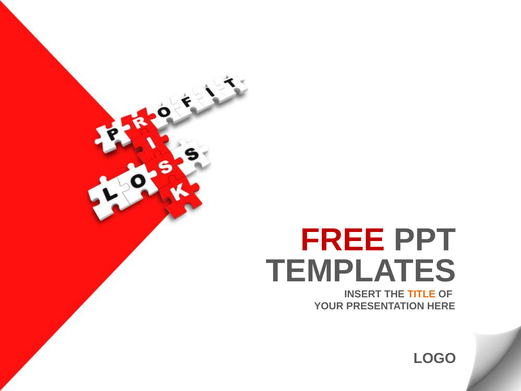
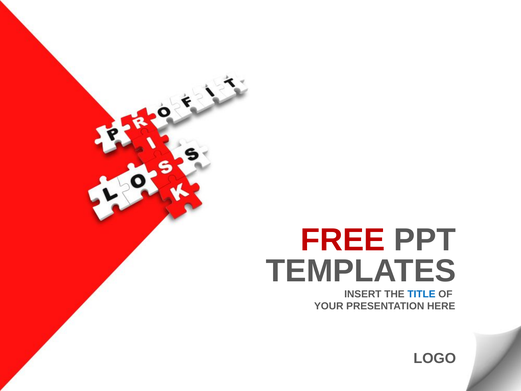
TITLE colour: orange -> blue
